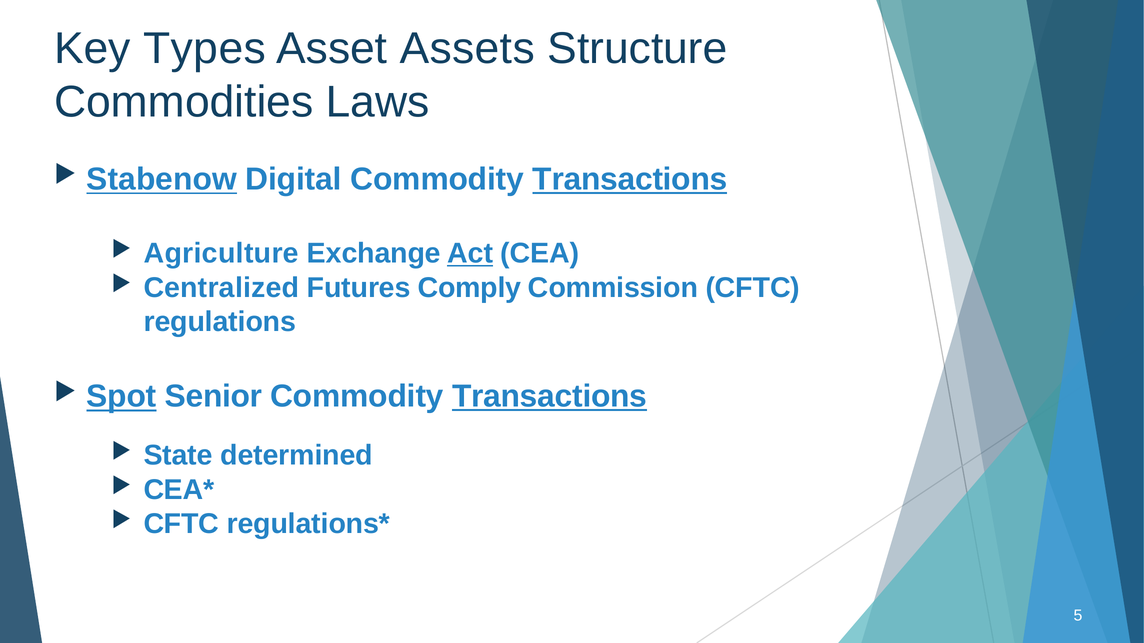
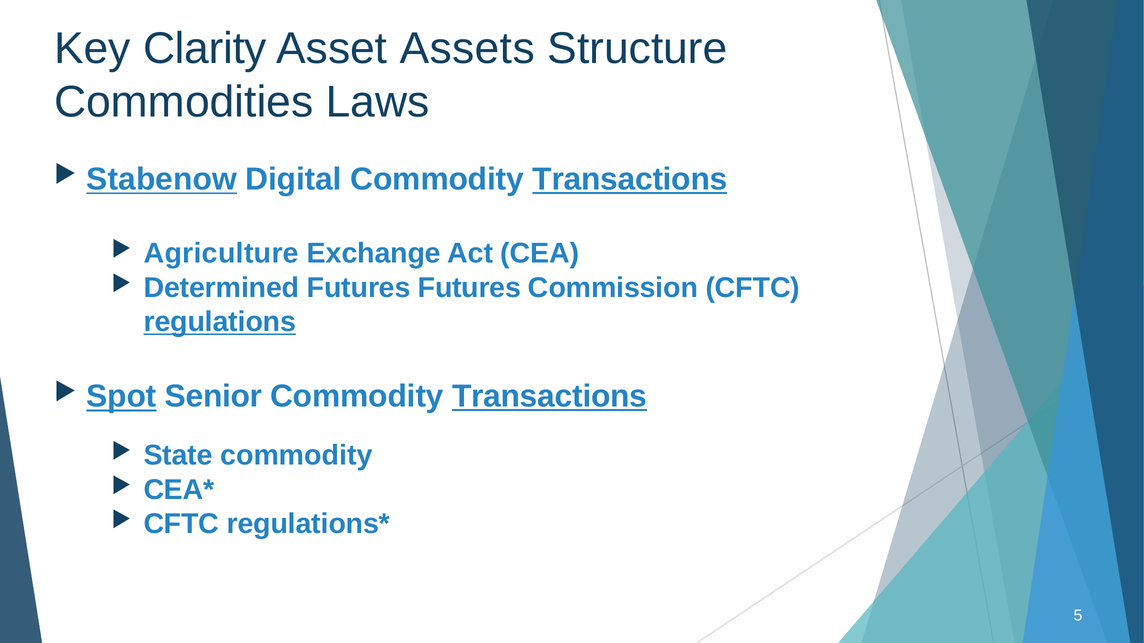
Types: Types -> Clarity
Act underline: present -> none
Centralized: Centralized -> Determined
Futures Comply: Comply -> Futures
regulations underline: none -> present
State determined: determined -> commodity
